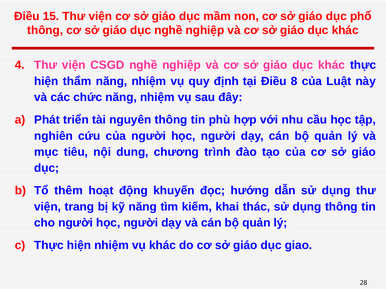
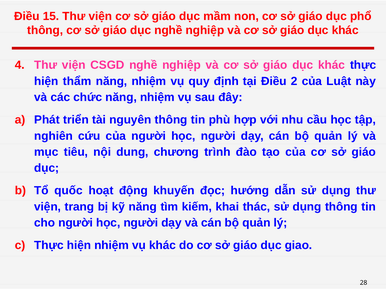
8: 8 -> 2
thêm: thêm -> quốc
